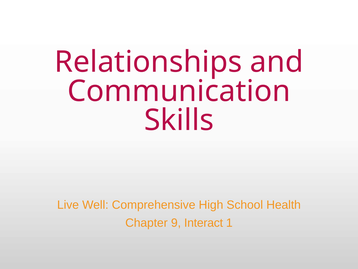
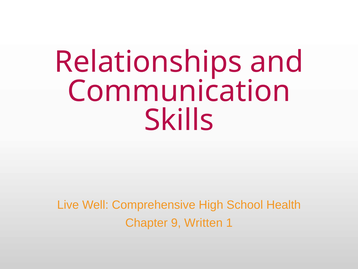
Interact: Interact -> Written
